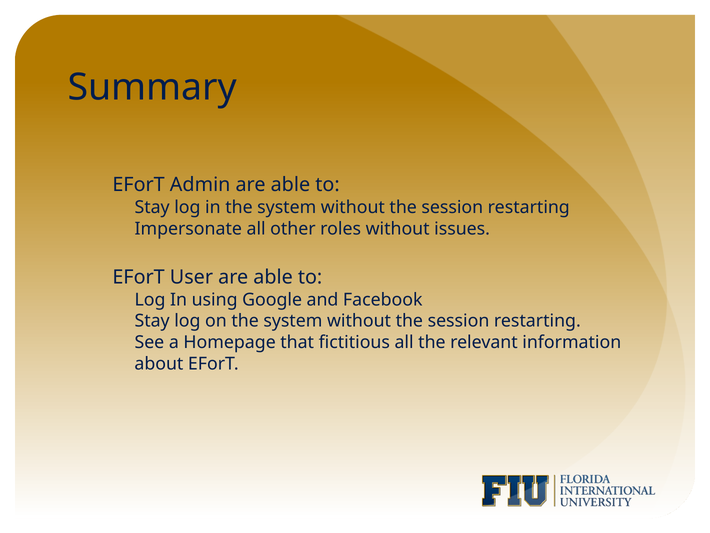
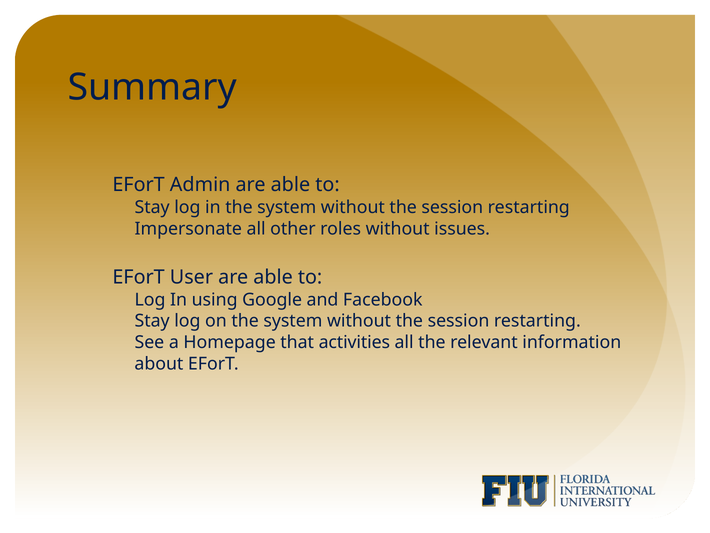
fictitious: fictitious -> activities
